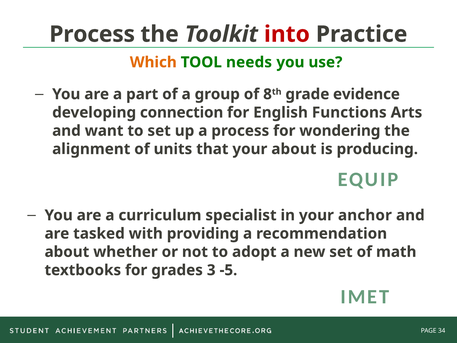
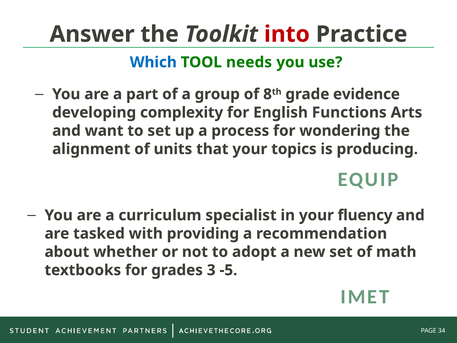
Process at (92, 34): Process -> Answer
Which colour: orange -> blue
connection: connection -> complexity
your about: about -> topics
anchor: anchor -> fluency
